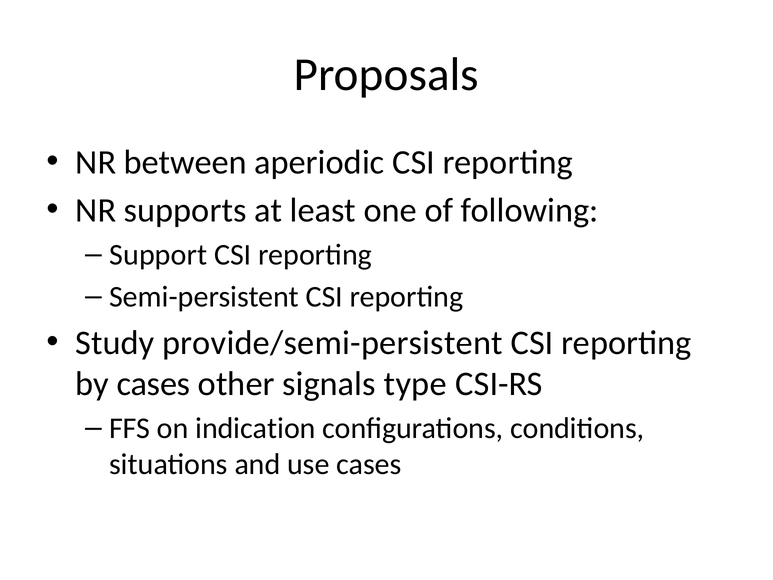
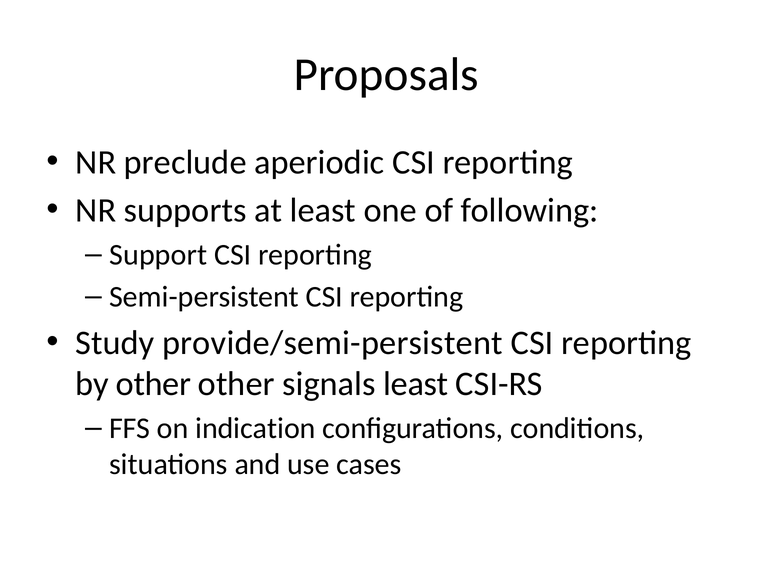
between: between -> preclude
by cases: cases -> other
signals type: type -> least
